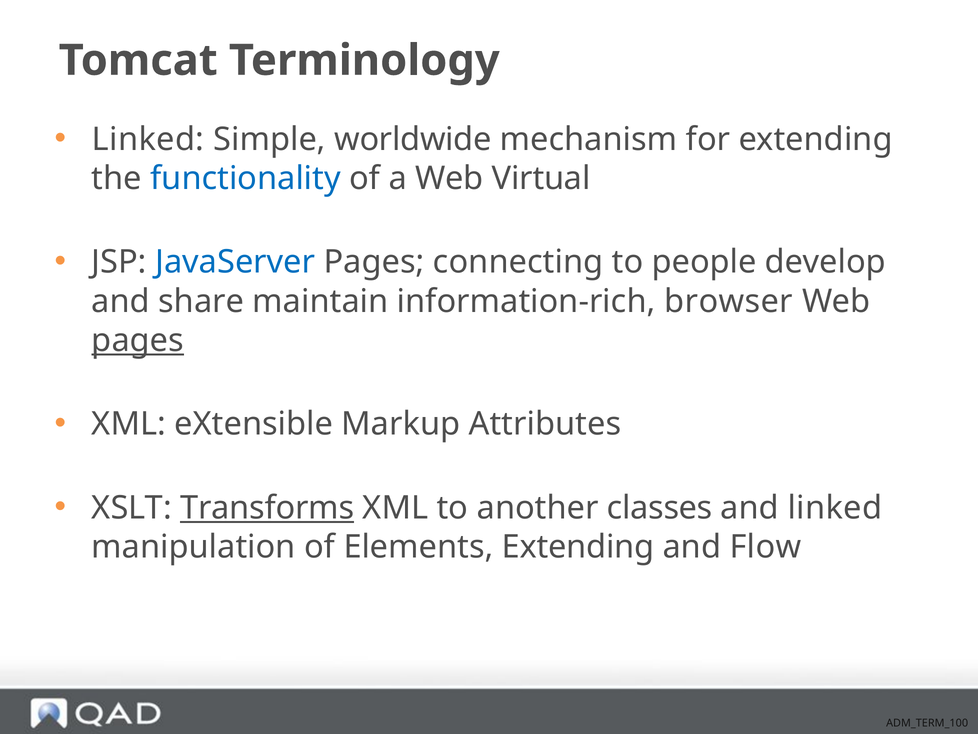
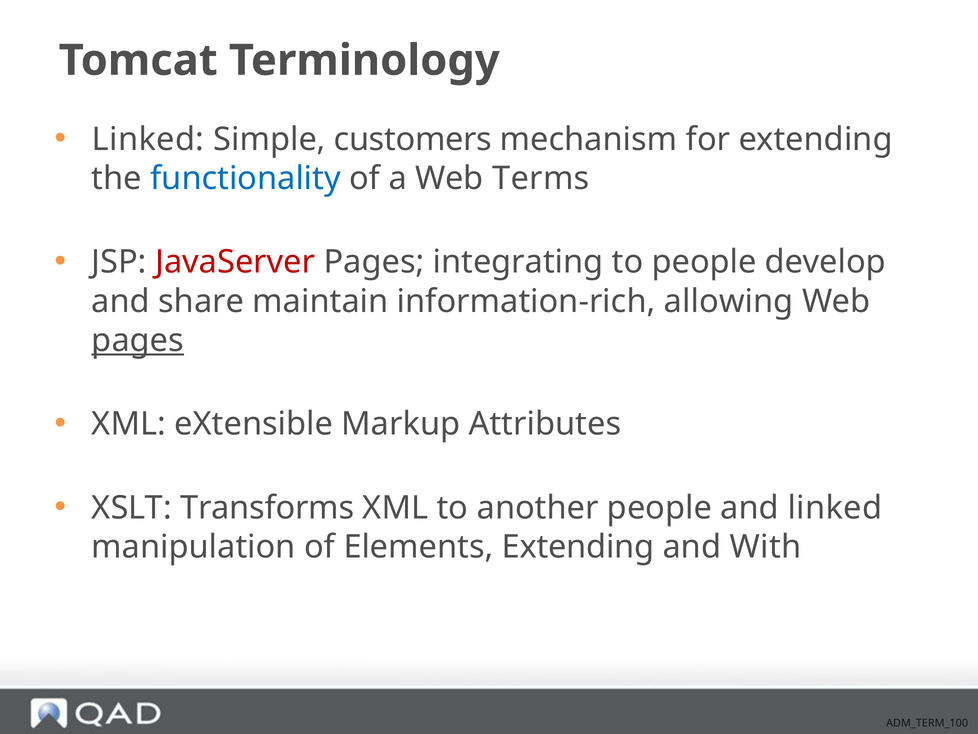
worldwide: worldwide -> customers
Virtual: Virtual -> Terms
JavaServer colour: blue -> red
connecting: connecting -> integrating
browser: browser -> allowing
Transforms underline: present -> none
another classes: classes -> people
Flow: Flow -> With
